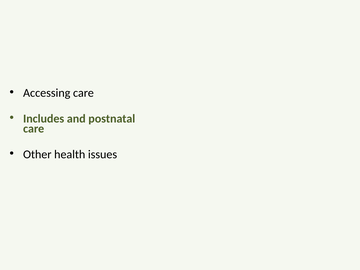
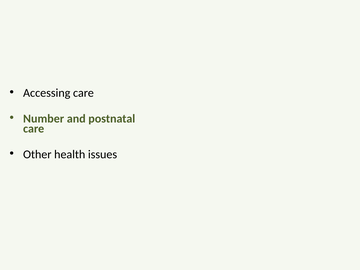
Includes: Includes -> Number
